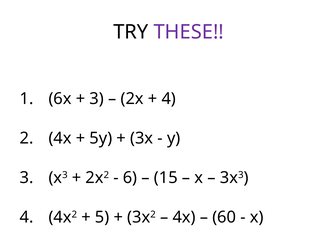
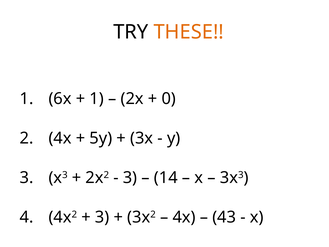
THESE colour: purple -> orange
3 at (97, 99): 3 -> 1
4 at (169, 99): 4 -> 0
6 at (130, 177): 6 -> 3
15: 15 -> 14
5 at (102, 217): 5 -> 3
60: 60 -> 43
